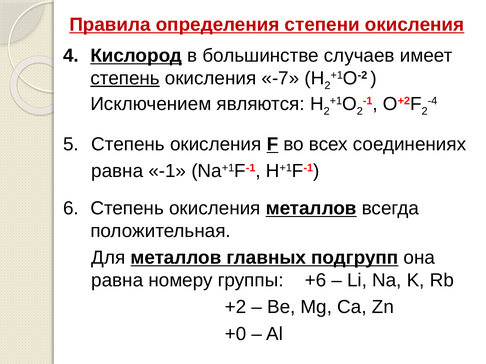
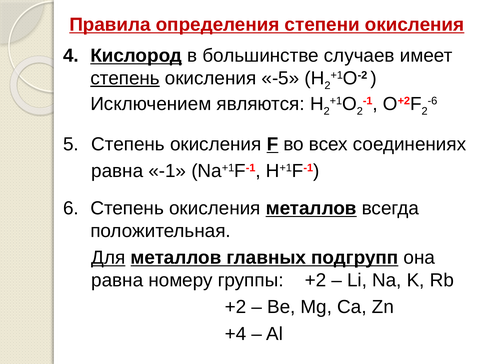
-7: -7 -> -5
-4: -4 -> -6
Для underline: none -> present
группы +6: +6 -> +2
+0: +0 -> +4
